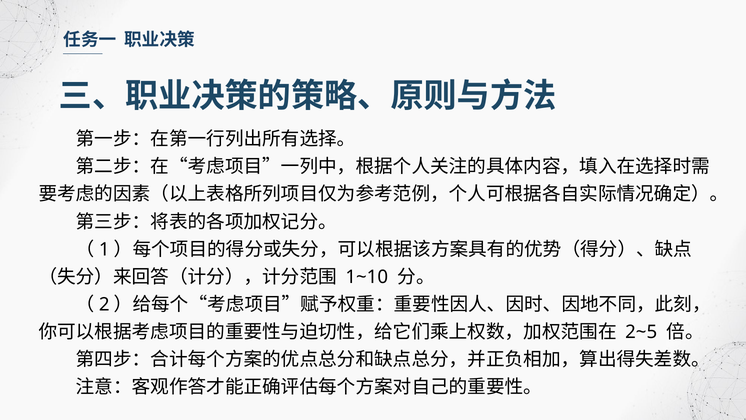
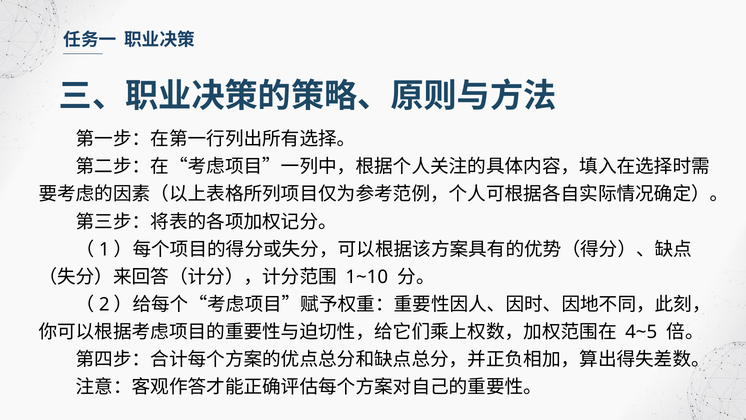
2~5: 2~5 -> 4~5
